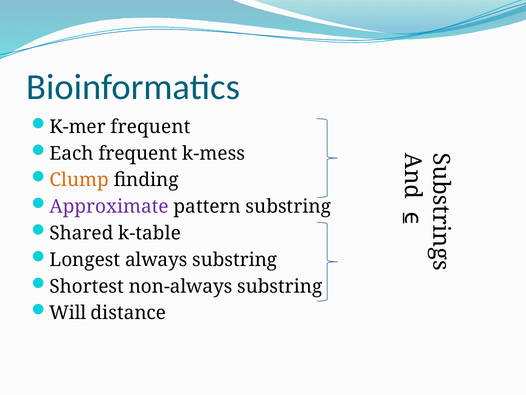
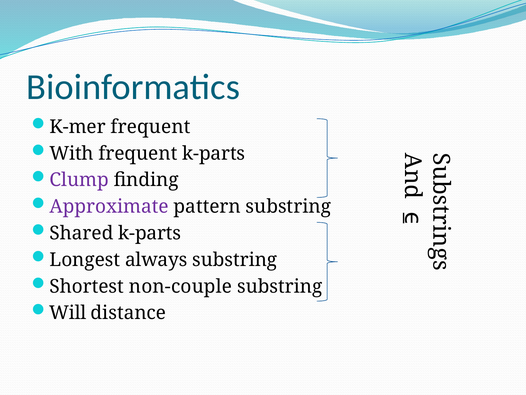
Each: Each -> With
frequent k-mess: k-mess -> k-parts
Clump colour: orange -> purple
Shared k-table: k-table -> k-parts
non-always: non-always -> non-couple
